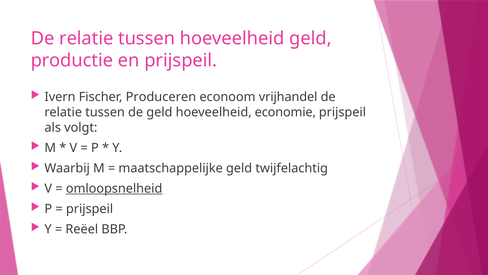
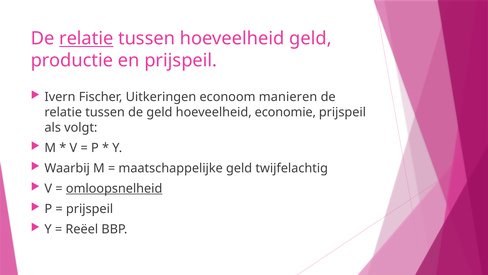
relatie at (86, 38) underline: none -> present
Produceren: Produceren -> Uitkeringen
vrijhandel: vrijhandel -> manieren
